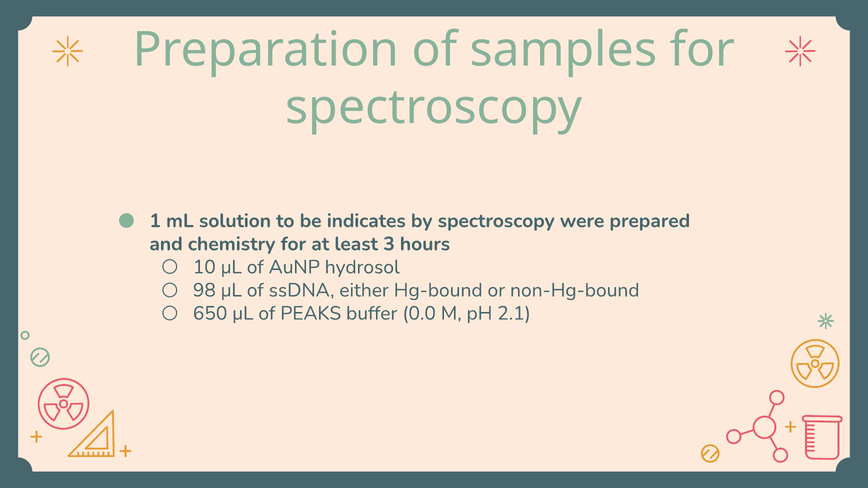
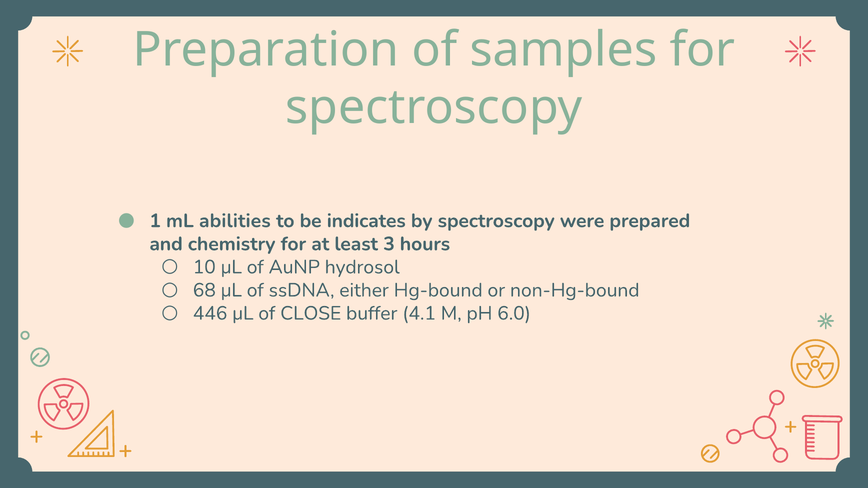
solution: solution -> abilities
98: 98 -> 68
650: 650 -> 446
PEAKS: PEAKS -> CLOSE
0.0: 0.0 -> 4.1
2.1: 2.1 -> 6.0
